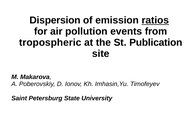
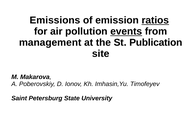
Dispersion: Dispersion -> Emissions
events underline: none -> present
tropospheric: tropospheric -> management
